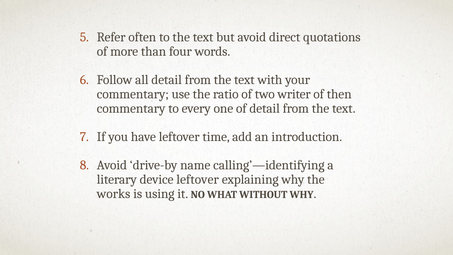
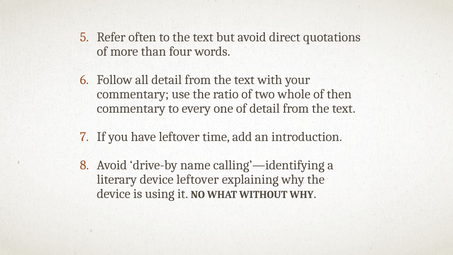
writer: writer -> whole
works at (114, 194): works -> device
